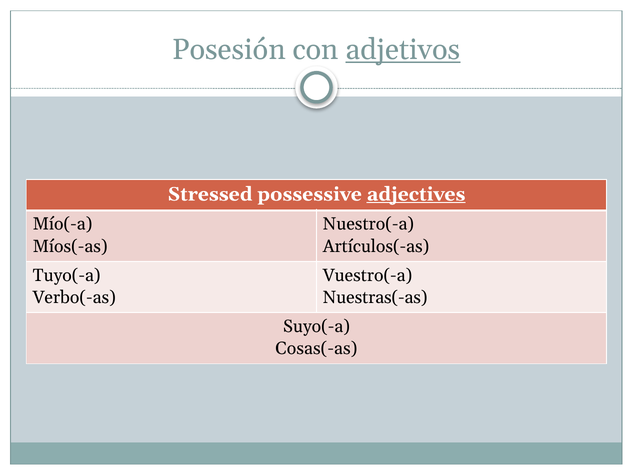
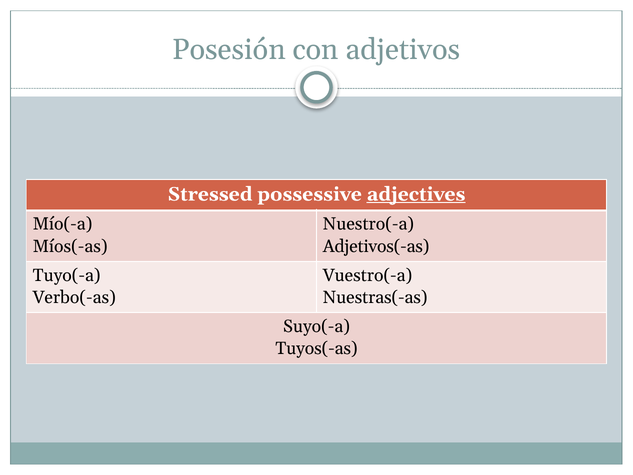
adjetivos underline: present -> none
Artículos(-as: Artículos(-as -> Adjetivos(-as
Cosas(-as: Cosas(-as -> Tuyos(-as
